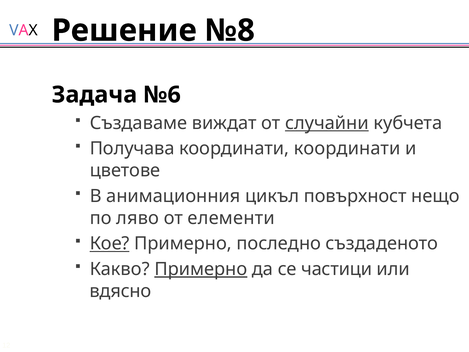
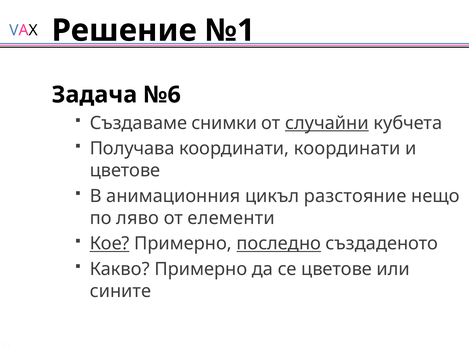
№8: №8 -> №1
виждат: виждат -> снимки
повърхност: повърхност -> разстояние
последно underline: none -> present
Примерно at (201, 269) underline: present -> none
се частици: частици -> цветове
вдясно: вдясно -> сините
